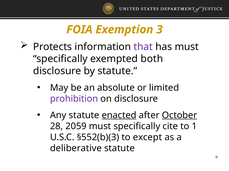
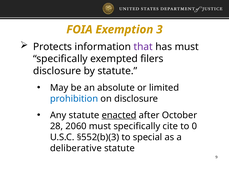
both: both -> filers
prohibition colour: purple -> blue
October underline: present -> none
2059: 2059 -> 2060
1: 1 -> 0
except: except -> special
